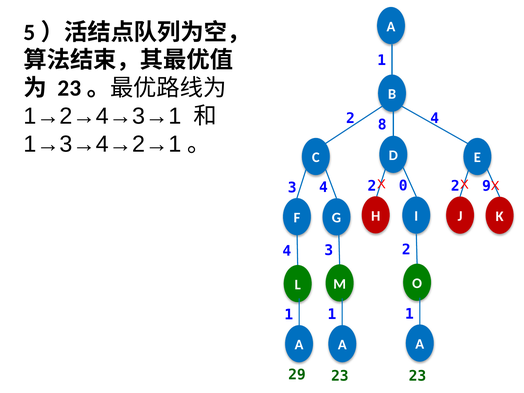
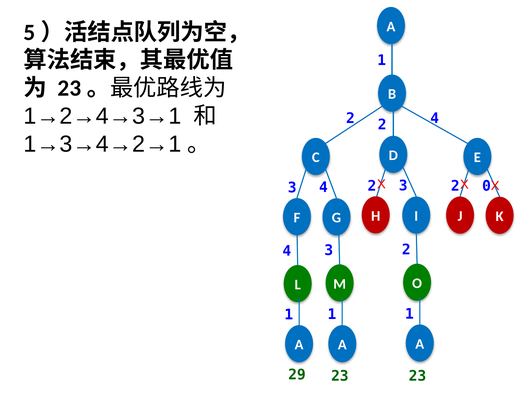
2 8: 8 -> 2
2 0: 0 -> 3
9: 9 -> 0
